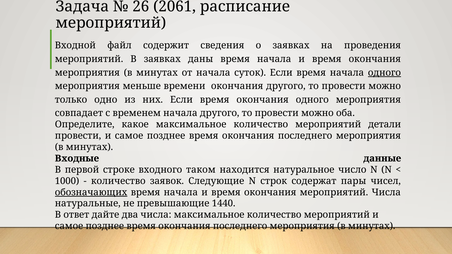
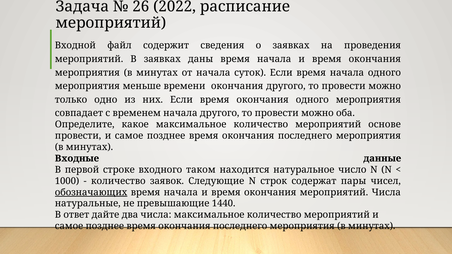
2061: 2061 -> 2022
одного at (384, 73) underline: present -> none
детали: детали -> основе
